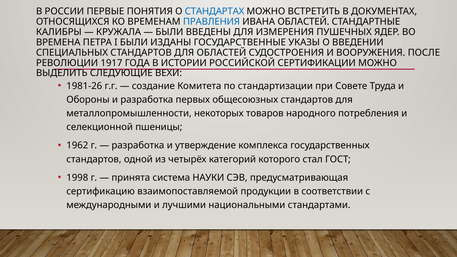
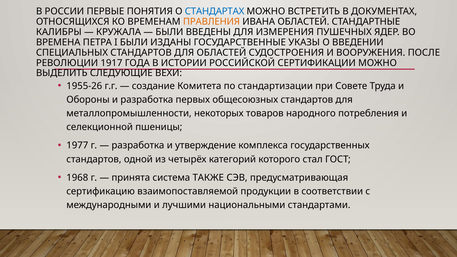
ПРАВЛЕНИЯ colour: blue -> orange
1981-26: 1981-26 -> 1955-26
1962: 1962 -> 1977
1998: 1998 -> 1968
НАУКИ: НАУКИ -> ТАКЖЕ
